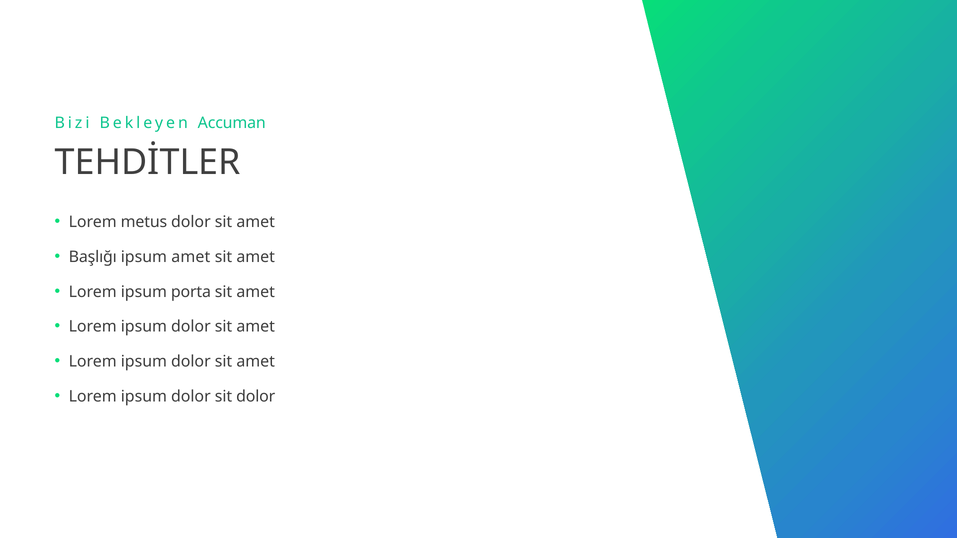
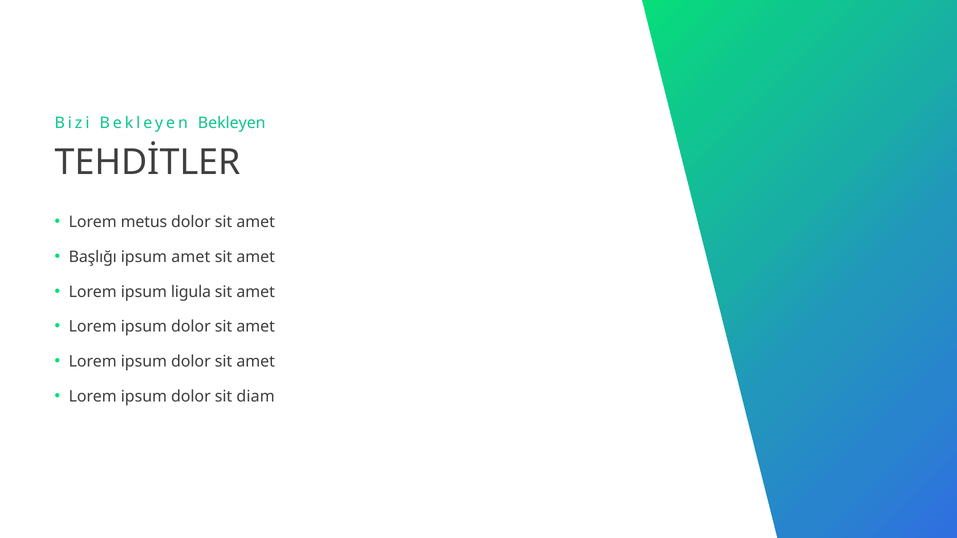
Bekleyen Accuman: Accuman -> Bekleyen
porta: porta -> ligula
sit dolor: dolor -> diam
